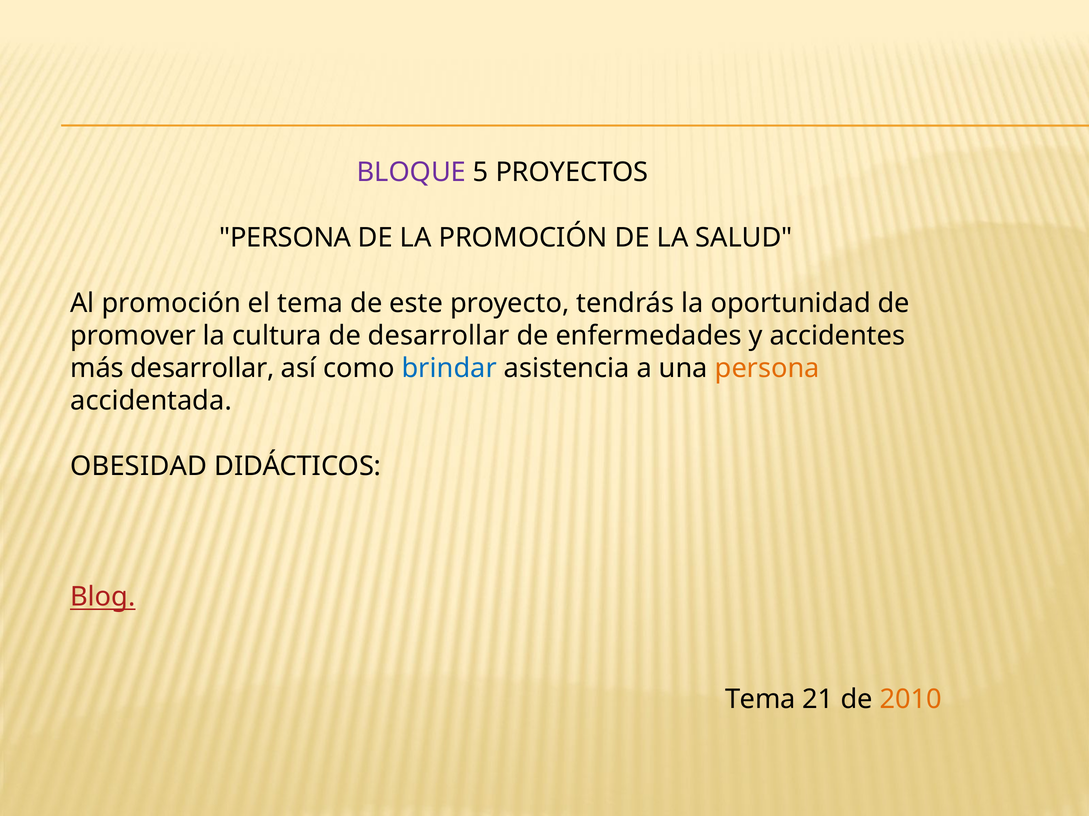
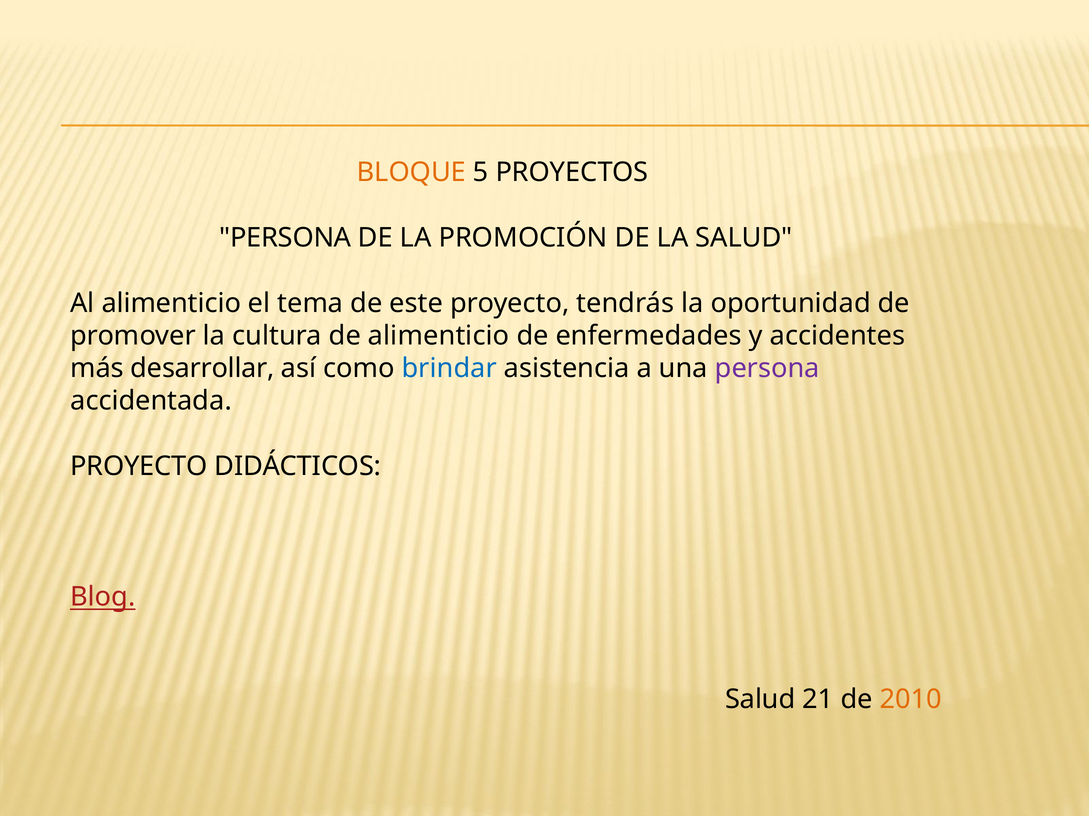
BLOQUE colour: purple -> orange
Al promoción: promoción -> alimenticio
de desarrollar: desarrollar -> alimenticio
persona at (767, 369) colour: orange -> purple
OBESIDAD at (139, 467): OBESIDAD -> PROYECTO
Tema at (760, 700): Tema -> Salud
